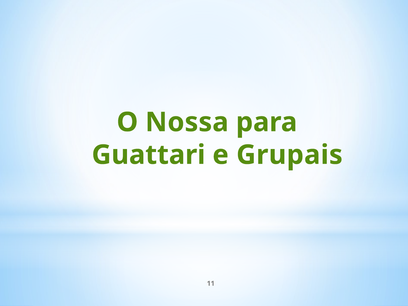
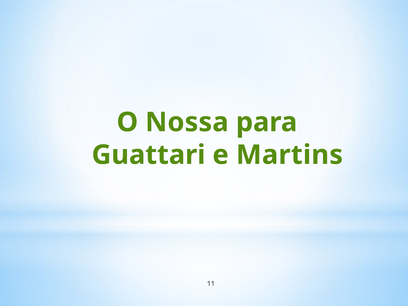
Grupais: Grupais -> Martins
